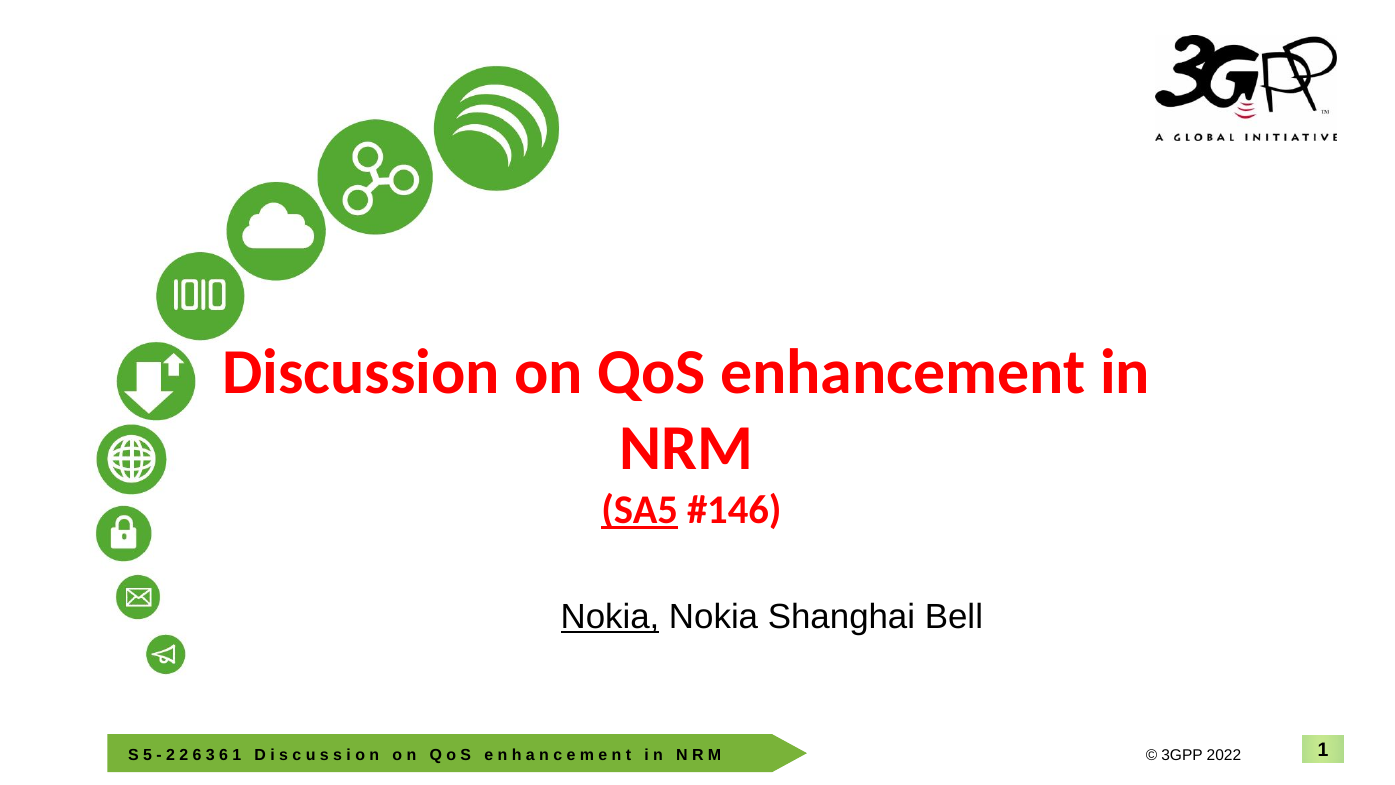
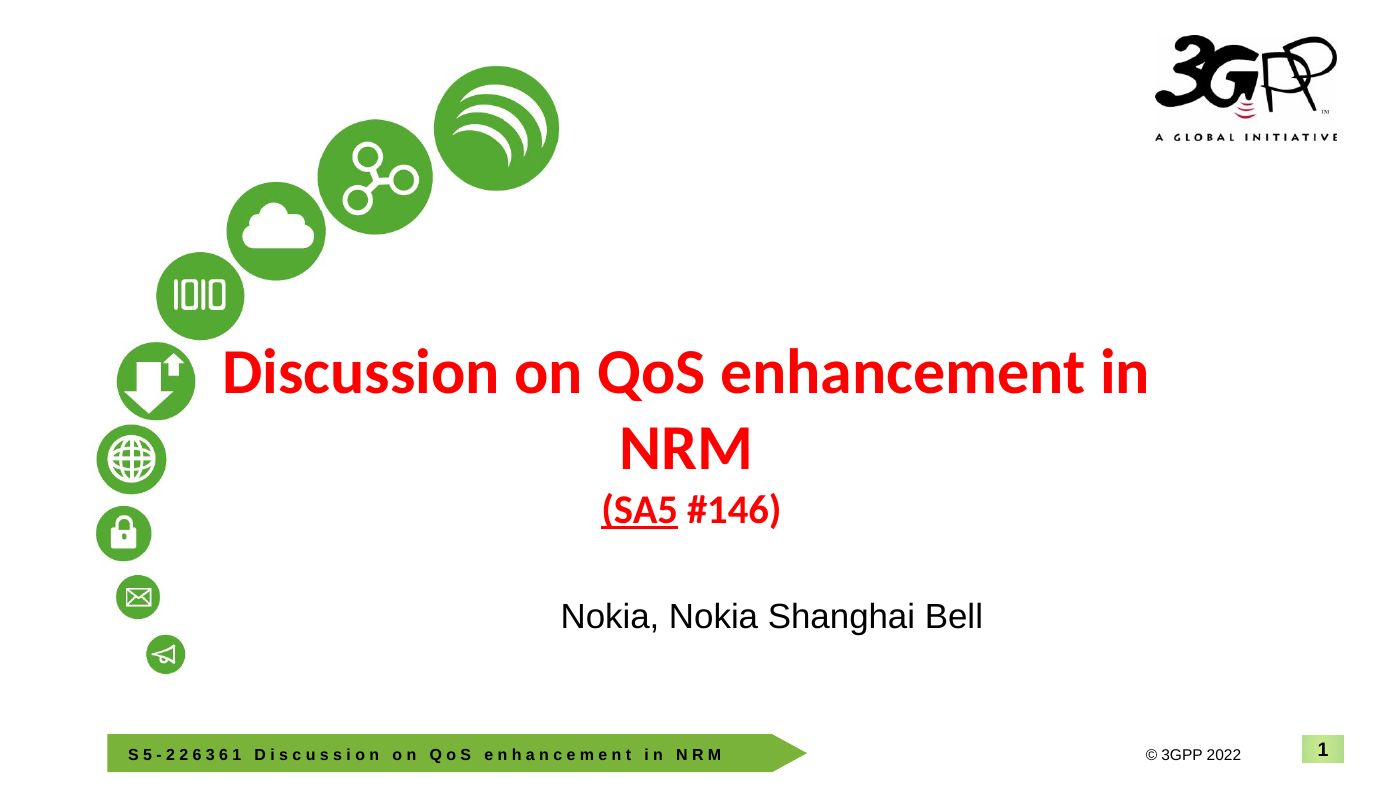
Nokia at (610, 617) underline: present -> none
